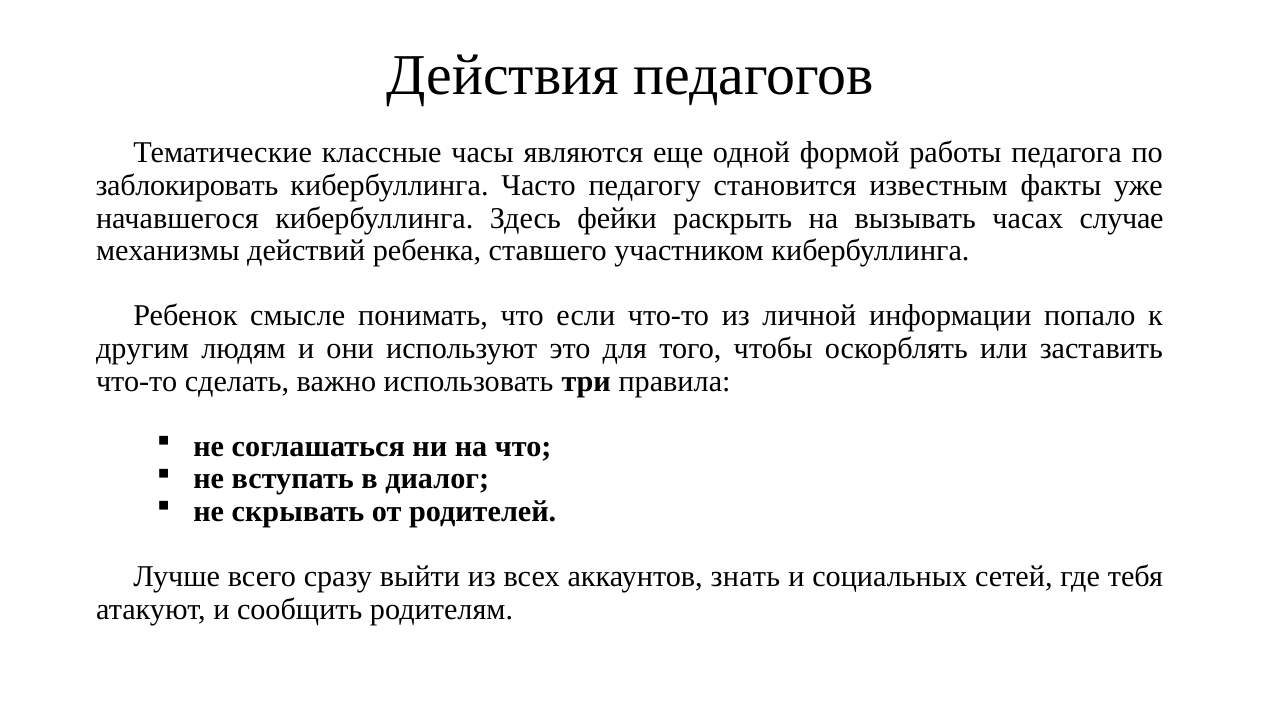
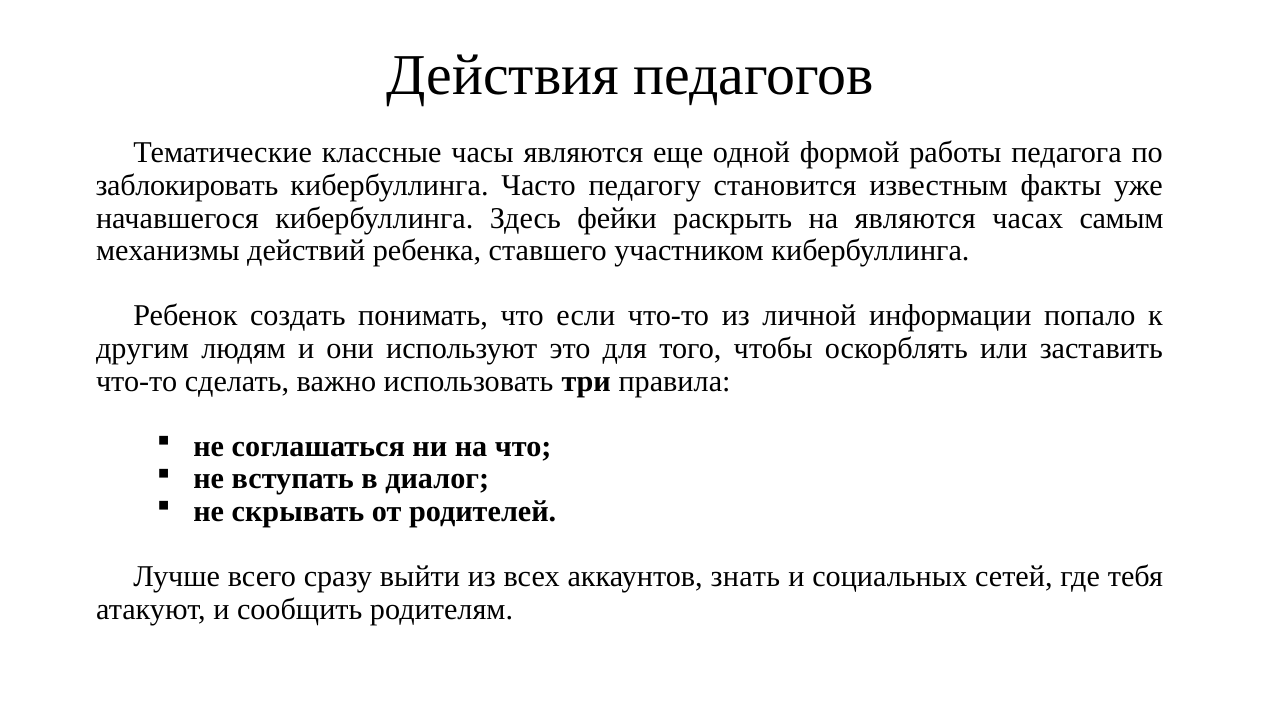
на вызывать: вызывать -> являются
случае: случае -> самым
смысле: смысле -> создать
